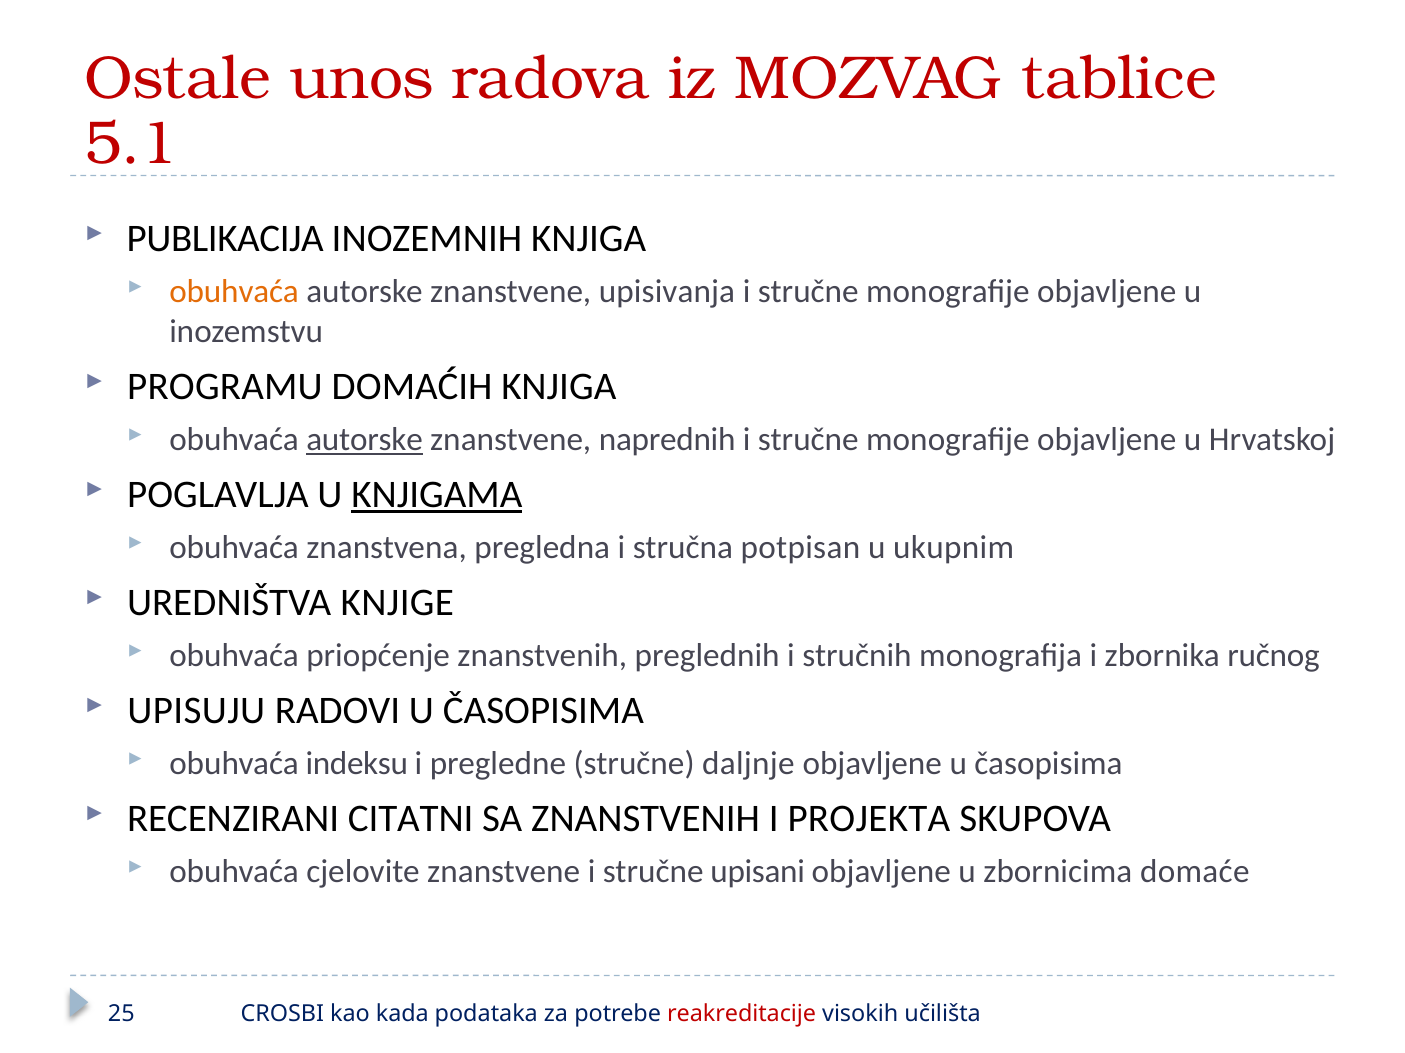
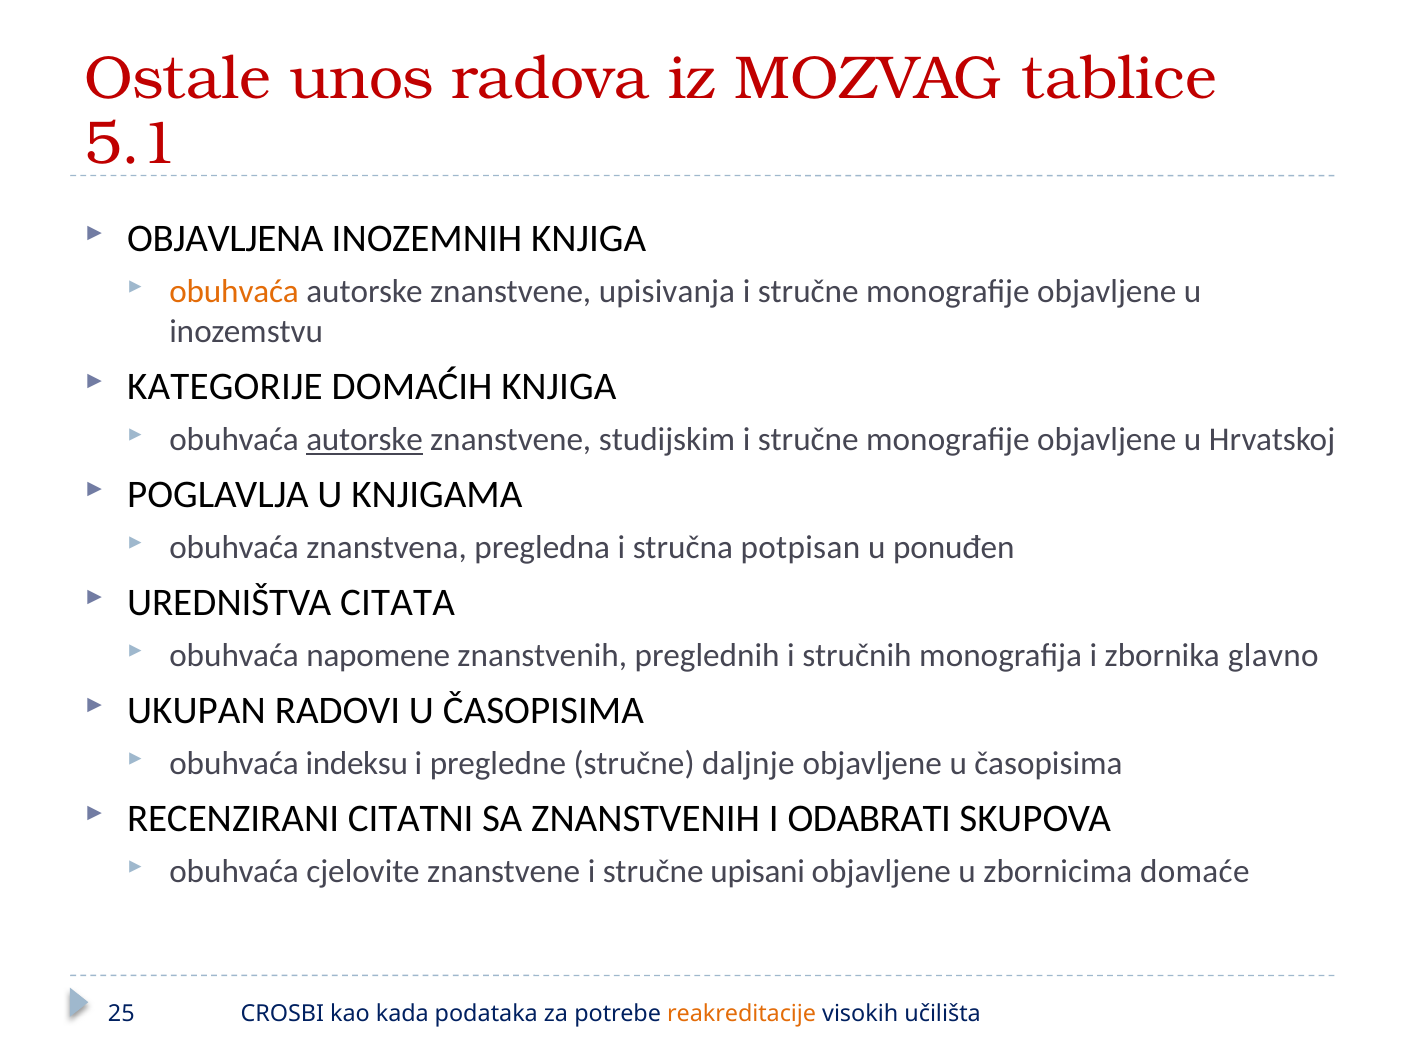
PUBLIKACIJA: PUBLIKACIJA -> OBJAVLJENA
PROGRAMU: PROGRAMU -> KATEGORIJE
naprednih: naprednih -> studijskim
KNJIGAMA underline: present -> none
ukupnim: ukupnim -> ponuđen
KNJIGE: KNJIGE -> CITATA
priopćenje: priopćenje -> napomene
ručnog: ručnog -> glavno
UPISUJU: UPISUJU -> UKUPAN
PROJEKTA: PROJEKTA -> ODABRATI
reakreditacije colour: red -> orange
